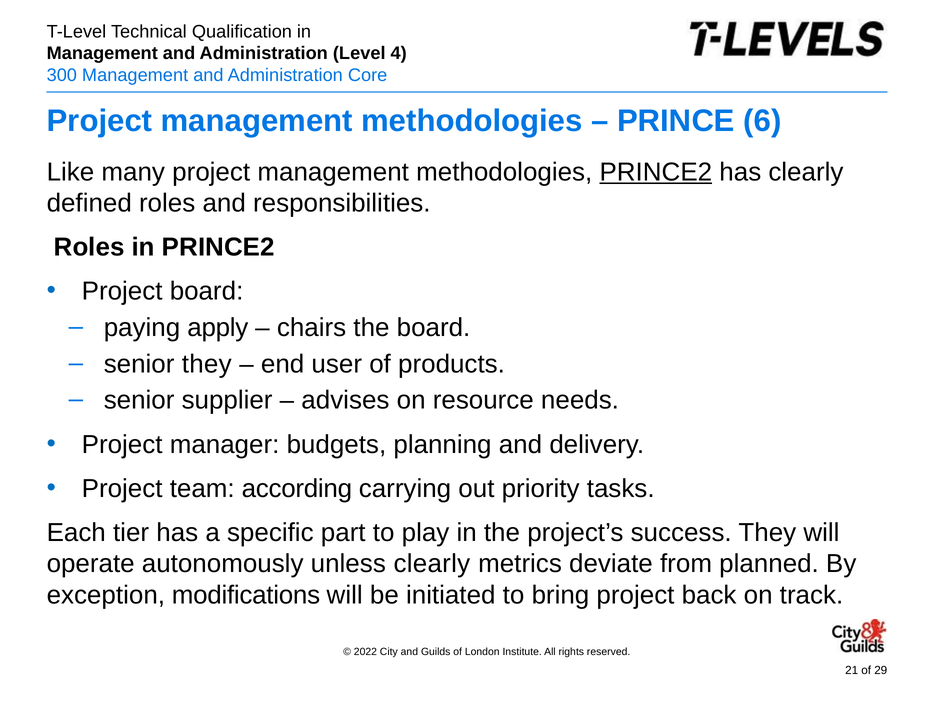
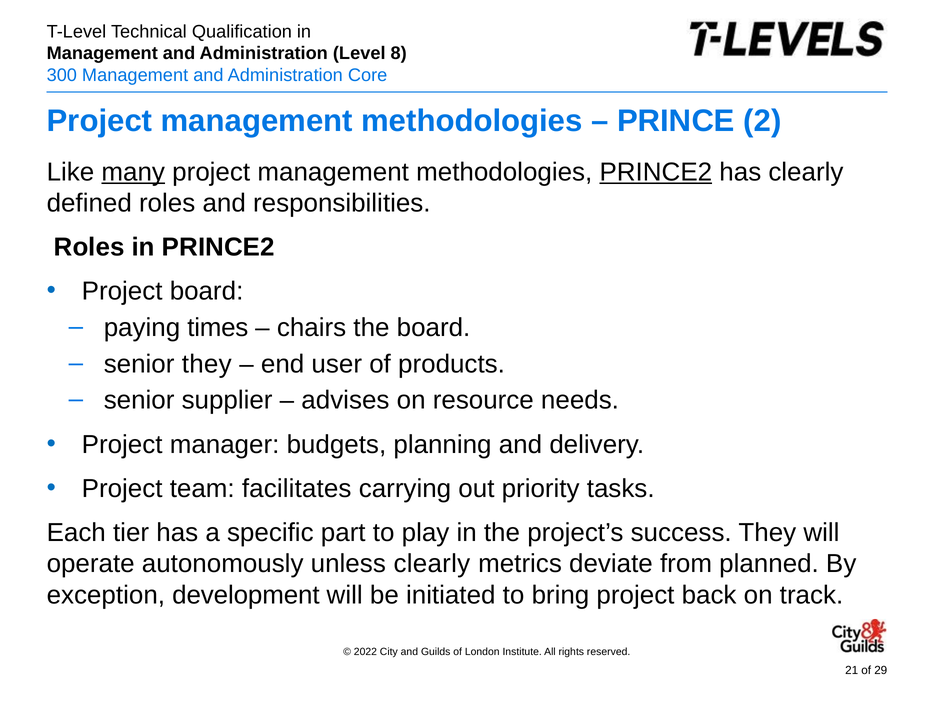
4: 4 -> 8
6: 6 -> 2
many underline: none -> present
apply: apply -> times
according: according -> facilitates
modifications: modifications -> development
